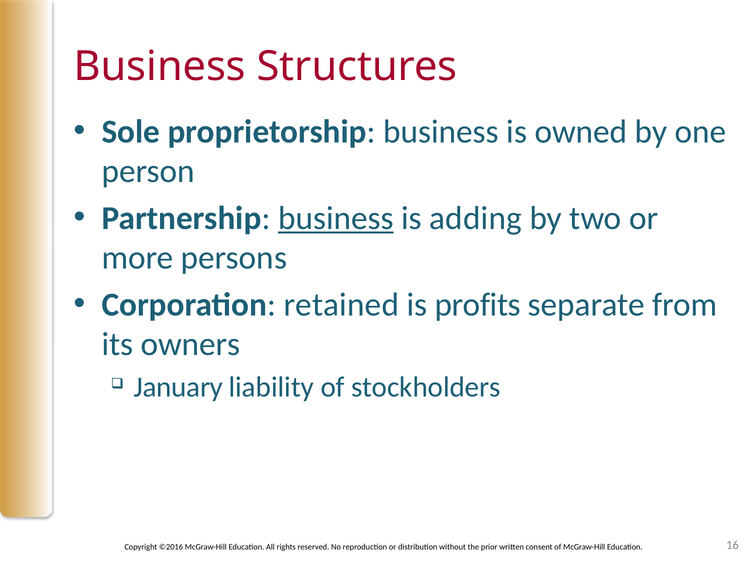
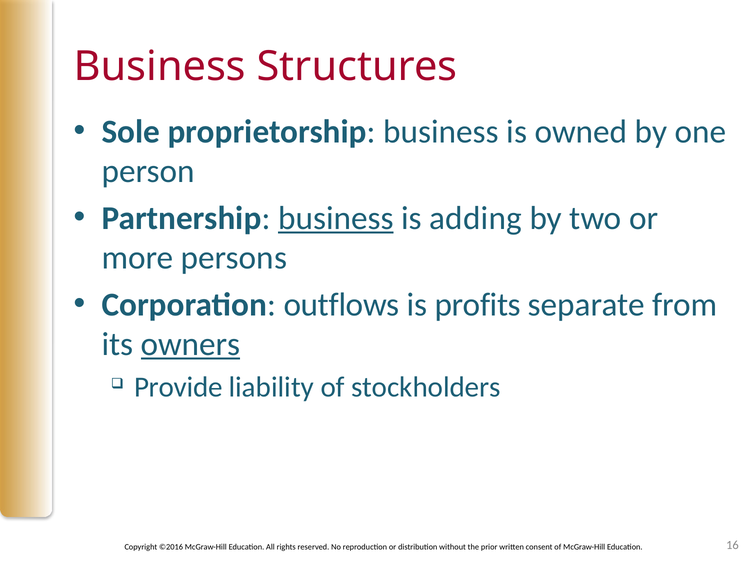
retained: retained -> outflows
owners underline: none -> present
January: January -> Provide
